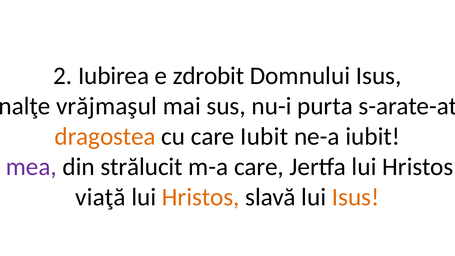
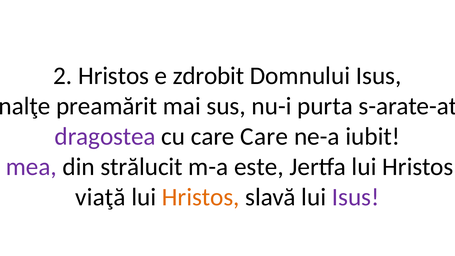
2 Iubirea: Iubirea -> Hristos
vrăjmaşul: vrăjmaşul -> preamărit
dragostea colour: orange -> purple
care Iubit: Iubit -> Care
m-a care: care -> este
Isus at (356, 197) colour: orange -> purple
